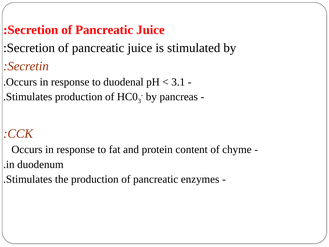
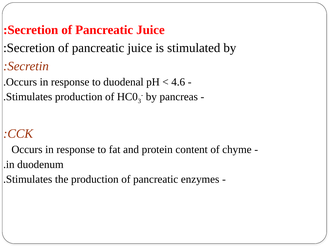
3.1: 3.1 -> 4.6
